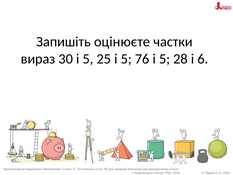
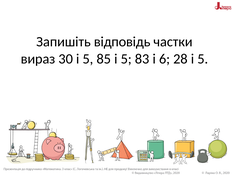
оцінюєте: оцінюєте -> відповідь
25: 25 -> 85
76: 76 -> 83
5 at (165, 59): 5 -> 6
28 і 6: 6 -> 5
